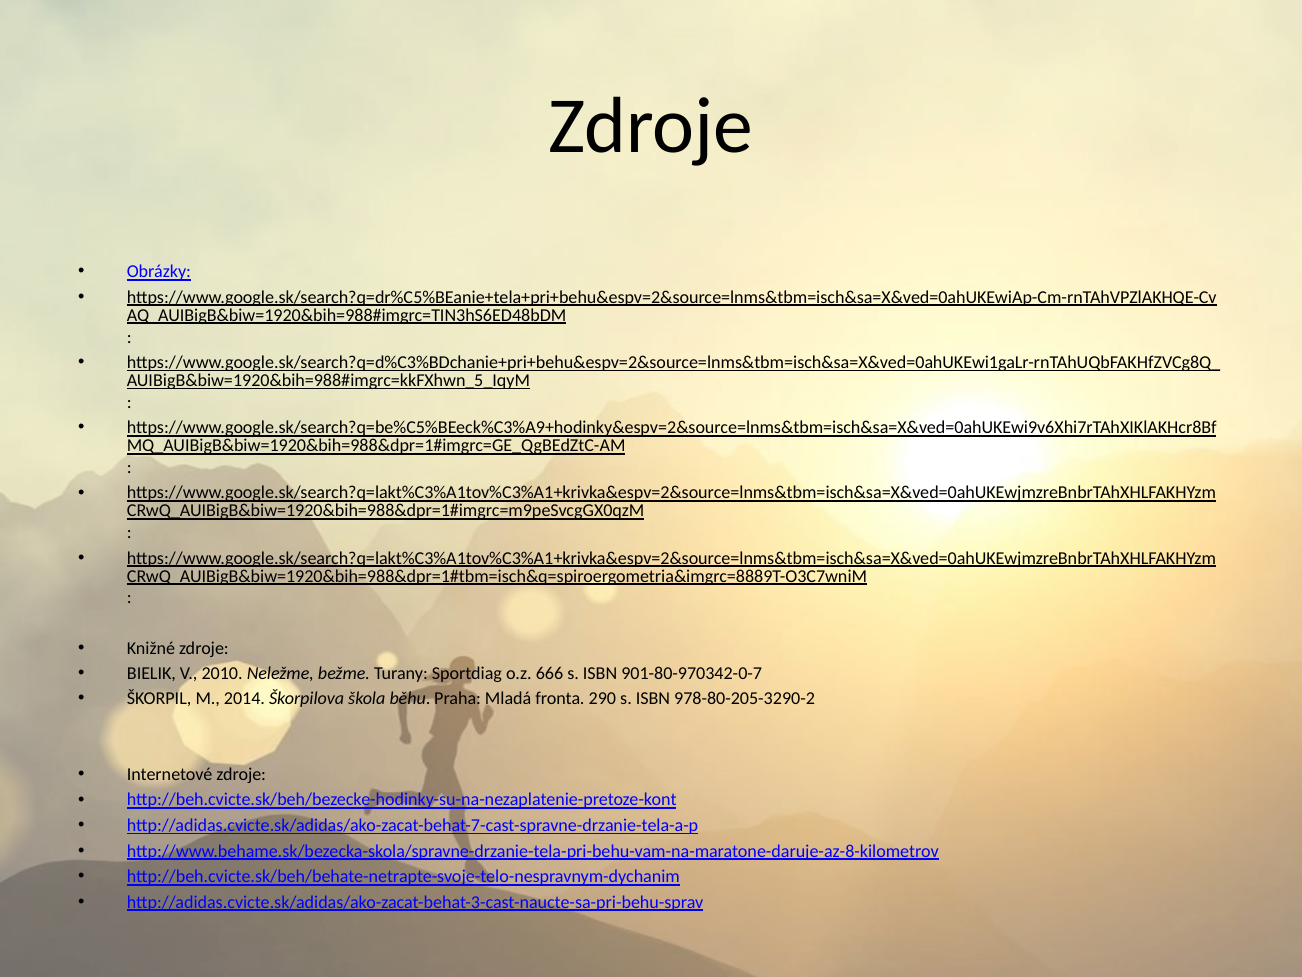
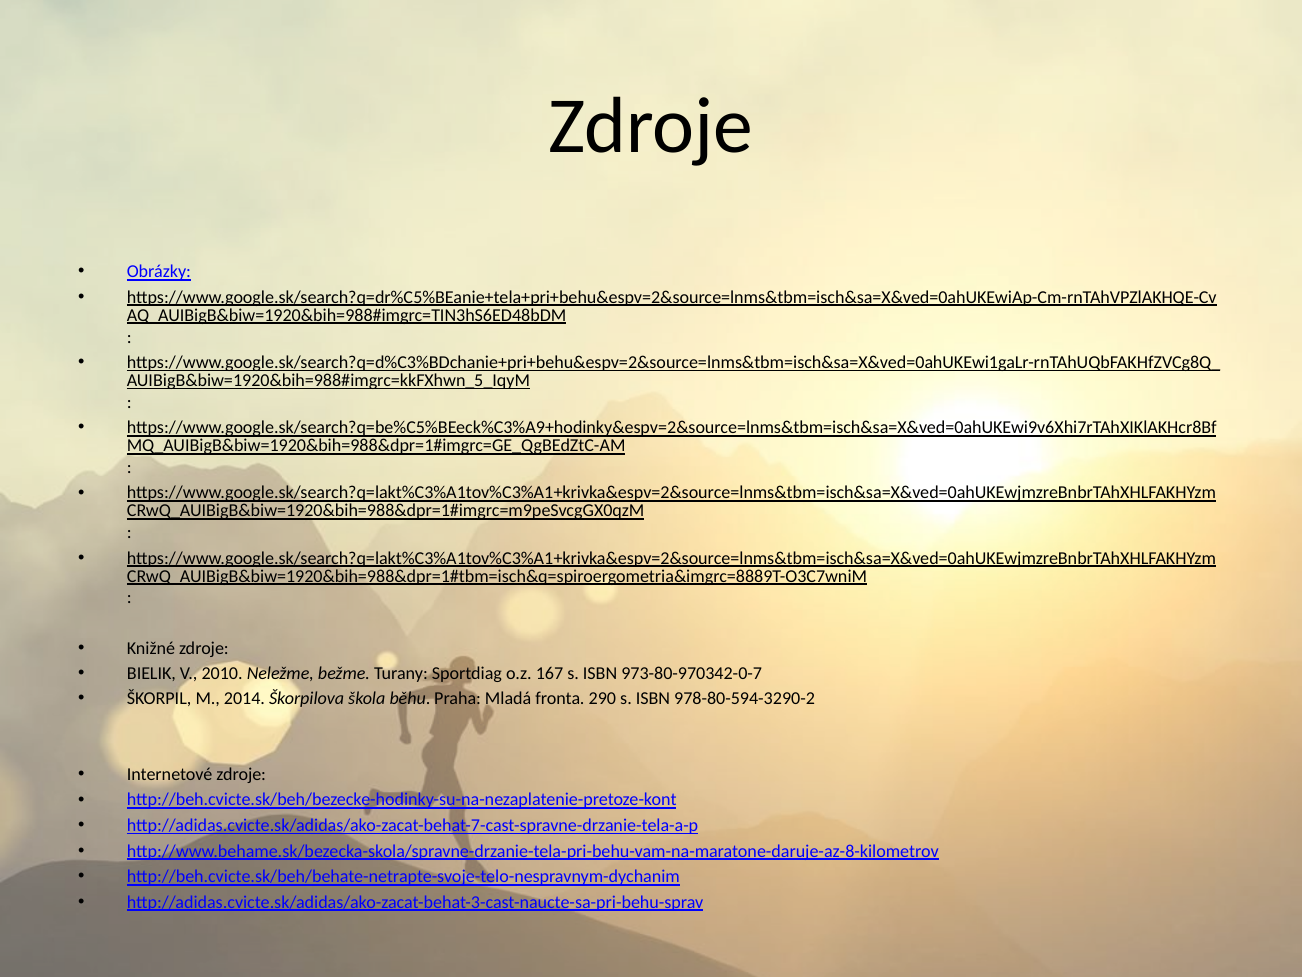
666: 666 -> 167
901-80-970342-0-7: 901-80-970342-0-7 -> 973-80-970342-0-7
978-80-205-3290-2: 978-80-205-3290-2 -> 978-80-594-3290-2
